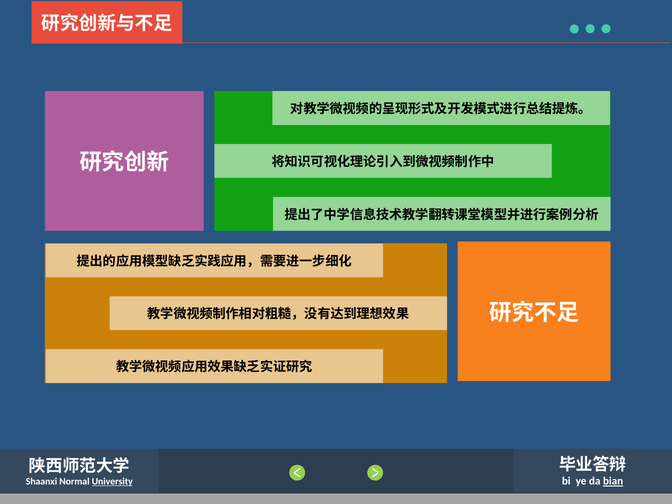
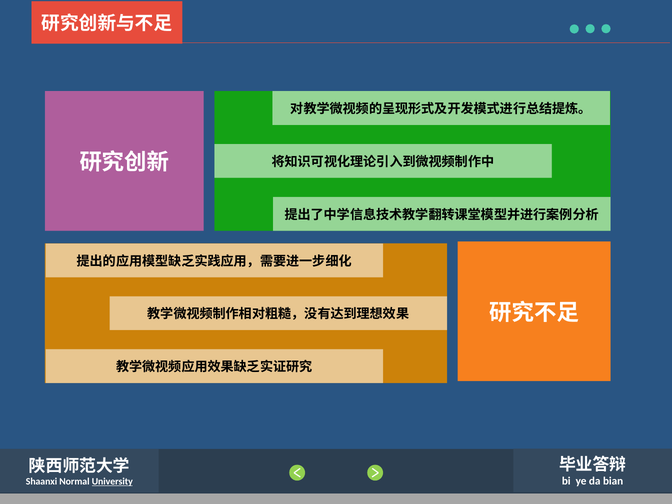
bian underline: present -> none
